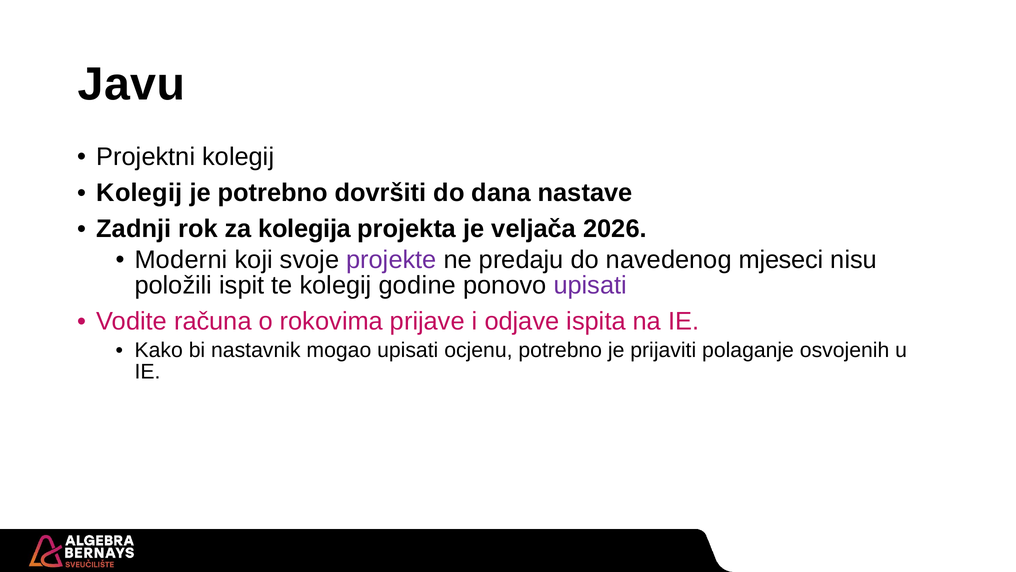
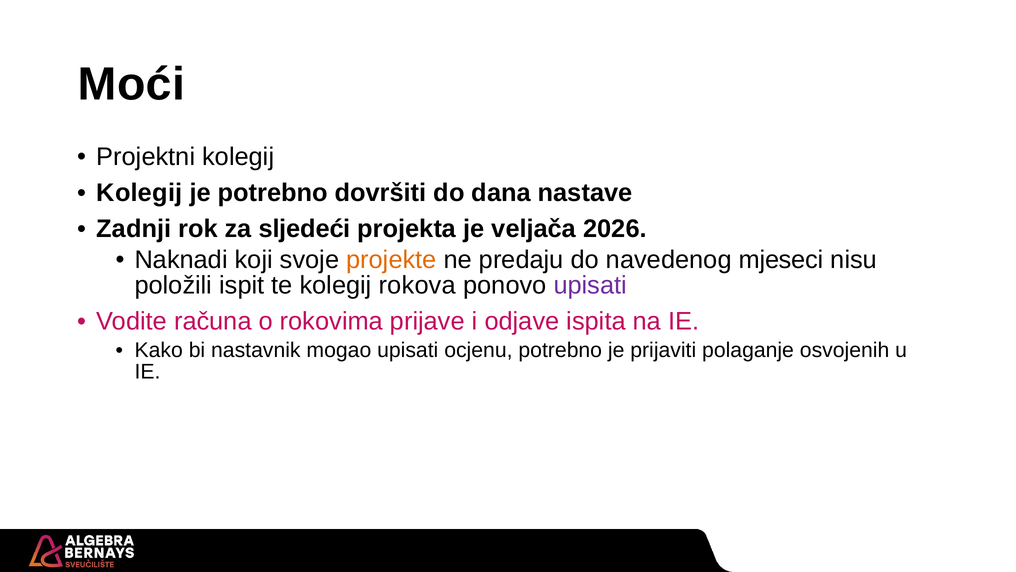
Javu: Javu -> Moći
kolegija: kolegija -> sljedeći
Moderni: Moderni -> Naknadi
projekte colour: purple -> orange
godine: godine -> rokova
